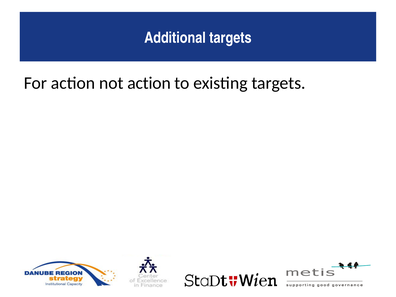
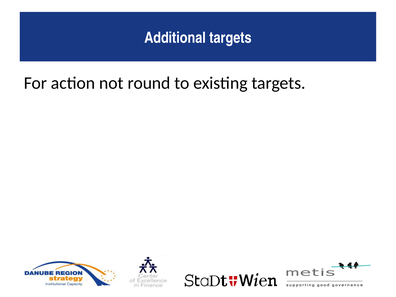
not action: action -> round
